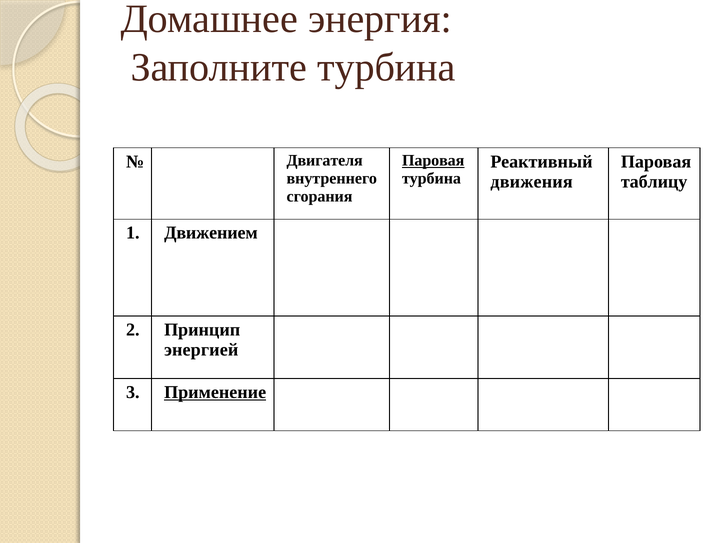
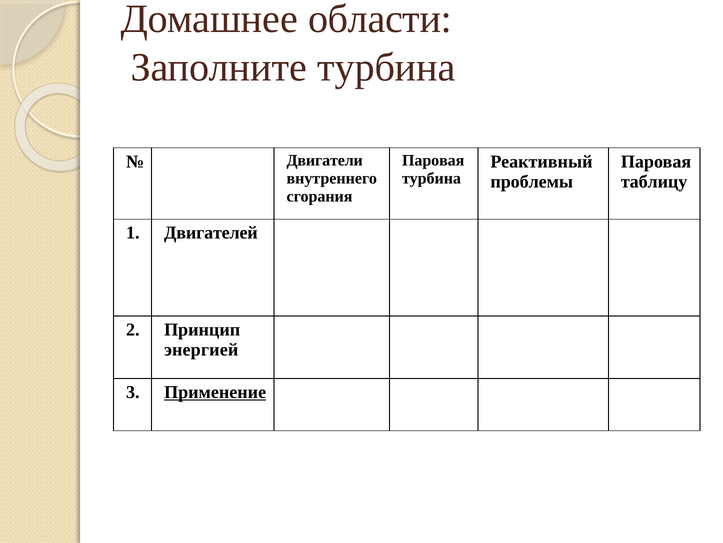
энергия: энергия -> области
Паровая at (433, 160) underline: present -> none
Двигателя: Двигателя -> Двигатели
движения: движения -> проблемы
Движением: Движением -> Двигателей
